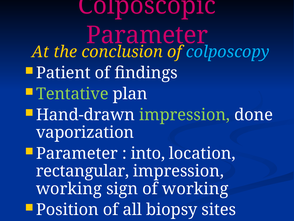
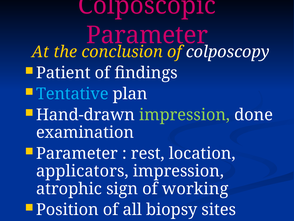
colposcopy colour: light blue -> white
Tentative colour: light green -> light blue
vaporization: vaporization -> examination
into: into -> rest
rectangular: rectangular -> applicators
working at (69, 188): working -> atrophic
